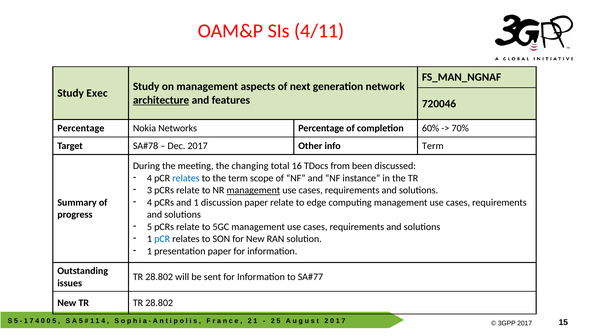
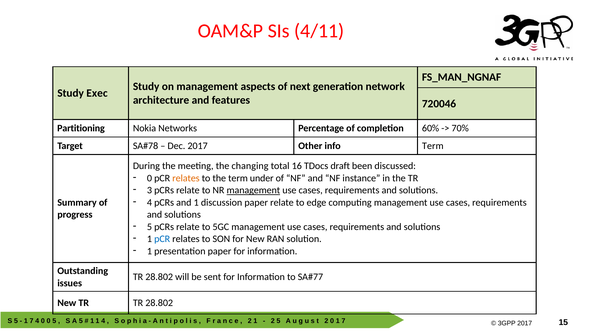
architecture underline: present -> none
Percentage at (81, 129): Percentage -> Partitioning
from: from -> draft
4 at (149, 178): 4 -> 0
relates at (186, 178) colour: blue -> orange
scope: scope -> under
